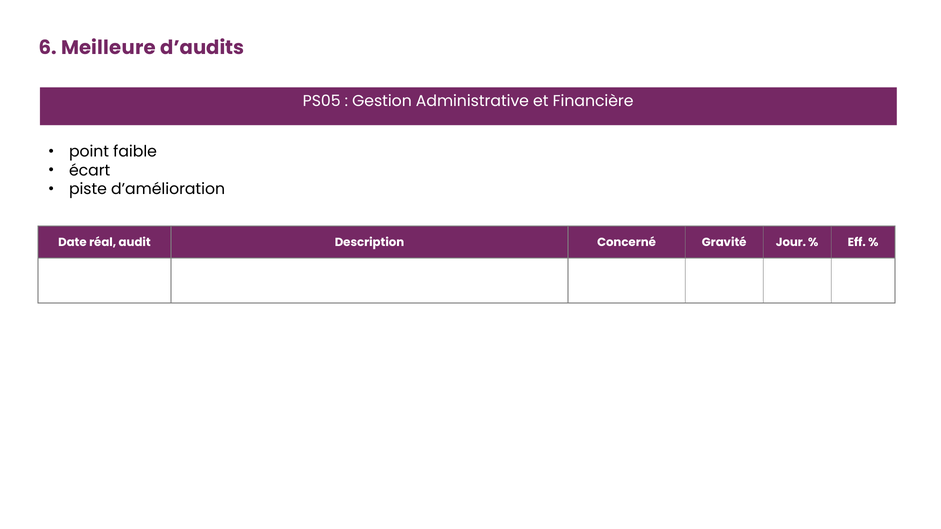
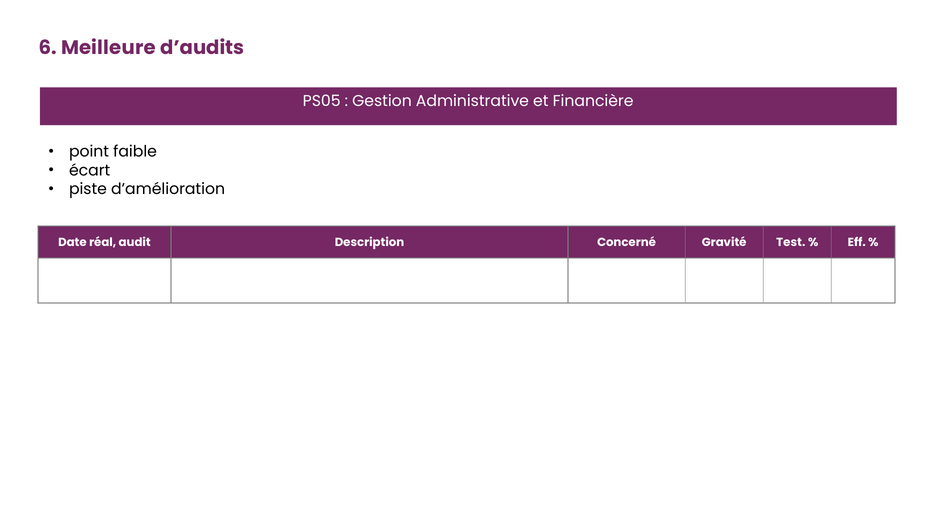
Jour: Jour -> Test
